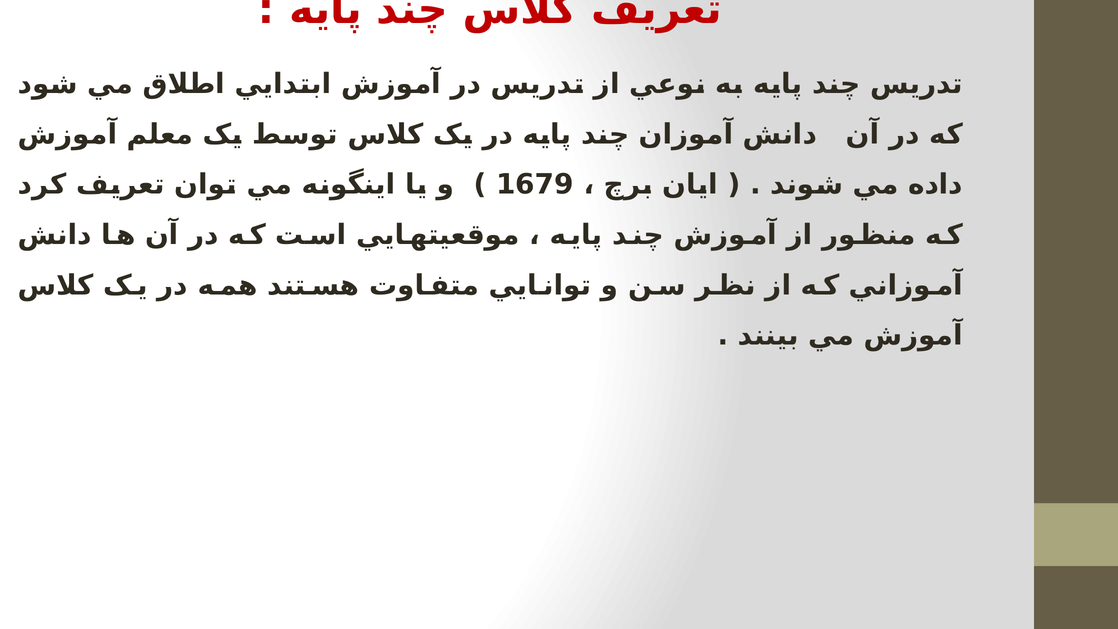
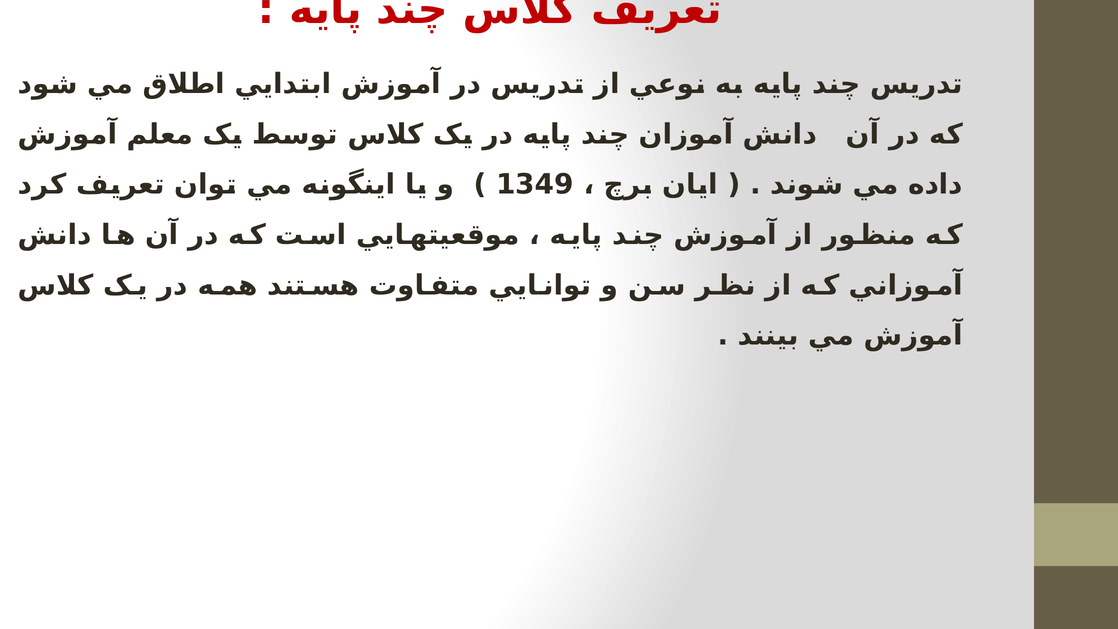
1679: 1679 -> 1349
